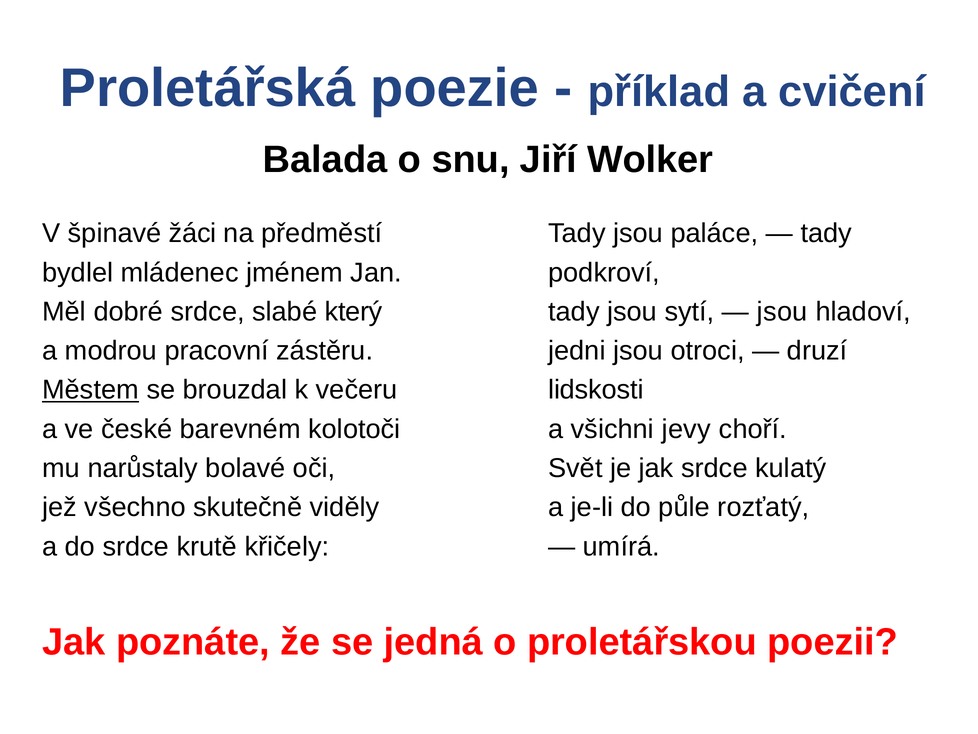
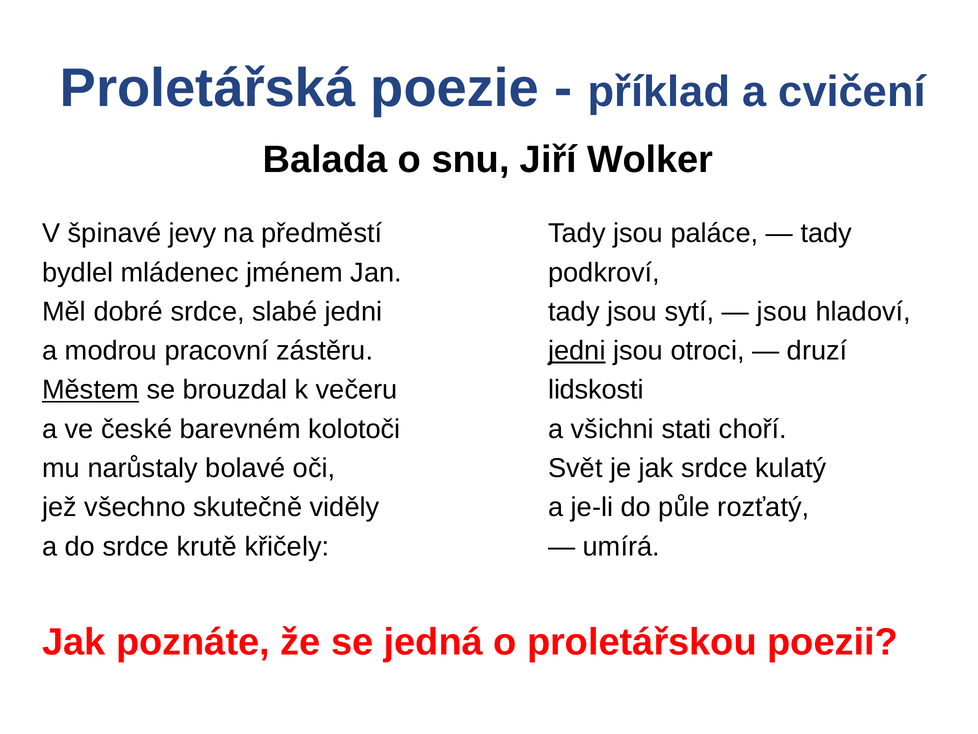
žáci: žáci -> jevy
slabé který: který -> jedni
jedni at (577, 351) underline: none -> present
jevy: jevy -> stati
